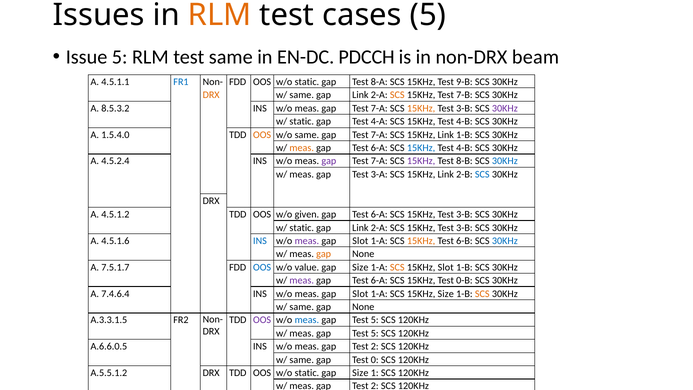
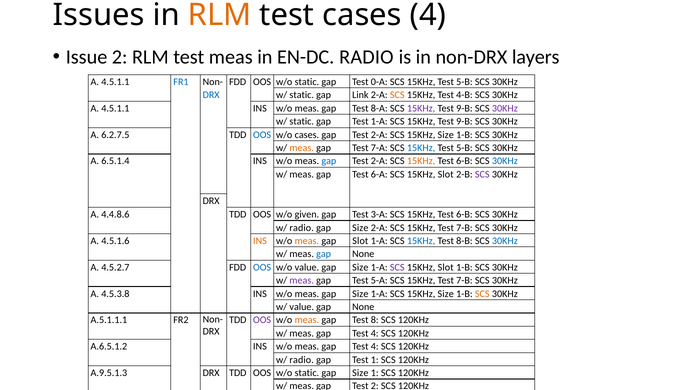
cases 5: 5 -> 4
Issue 5: 5 -> 2
test same: same -> meas
EN-DC PDCCH: PDCCH -> RADIO
beam: beam -> layers
8-A: 8-A -> 0-A
9-B at (464, 82): 9-B -> 5-B
DRX at (211, 95) colour: orange -> blue
same at (302, 95): same -> static
7-B: 7-B -> 4-B
8.5.3.2 at (115, 108): 8.5.3.2 -> 4.5.1.1
7-A at (379, 108): 7-A -> 8-A
15KHz at (421, 108) colour: orange -> purple
3-B at (464, 108): 3-B -> 9-B
Test 4-A: 4-A -> 1-A
4-B at (464, 121): 4-B -> 9-B
1.5.4.0: 1.5.4.0 -> 6.2.7.5
OOS at (262, 135) colour: orange -> blue
w/o same: same -> cases
7-A at (379, 135): 7-A -> 2-A
Link at (446, 135): Link -> Size
6-A at (379, 148): 6-A -> 7-A
4-B at (464, 148): 4-B -> 5-B
4.5.2.4: 4.5.2.4 -> 6.5.1.4
gap at (329, 161) colour: purple -> blue
7-A at (379, 161): 7-A -> 2-A
15KHz at (421, 161) colour: purple -> orange
8-B at (464, 161): 8-B -> 6-B
3-A: 3-A -> 6-A
Link at (446, 174): Link -> Slot
SCS at (482, 174) colour: blue -> purple
4.5.1.2: 4.5.1.2 -> 4.4.8.6
6-A at (379, 214): 6-A -> 3-A
3-B at (464, 214): 3-B -> 6-B
static at (302, 228): static -> radio
Link at (360, 228): Link -> Size
3-B at (464, 228): 3-B -> 7-B
INS at (260, 241) colour: blue -> orange
meas at (307, 241) colour: purple -> orange
15KHz at (421, 241) colour: orange -> blue
6-B: 6-B -> 8-B
gap at (324, 254) colour: orange -> blue
7.5.1.7: 7.5.1.7 -> 4.5.2.7
SCS at (397, 267) colour: orange -> purple
6-A at (379, 280): 6-A -> 5-A
0-B at (464, 280): 0-B -> 7-B
7.4.6.4: 7.4.6.4 -> 4.5.3.8
Slot at (360, 294): Slot -> Size
same at (302, 307): same -> value
A.3.3.1.5: A.3.3.1.5 -> A.5.1.1.1
meas at (307, 320) colour: blue -> orange
5 at (375, 320): 5 -> 8
5 at (375, 333): 5 -> 4
A.6.6.0.5: A.6.6.0.5 -> A.6.5.1.2
2 at (375, 346): 2 -> 4
same at (302, 360): same -> radio
0 at (375, 360): 0 -> 1
A.5.5.1.2: A.5.5.1.2 -> A.9.5.1.3
